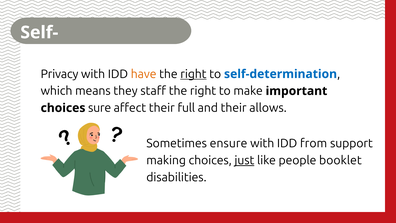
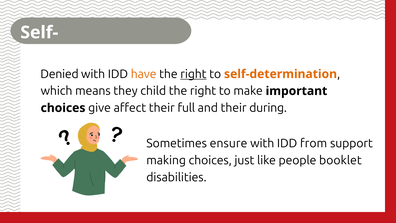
Privacy: Privacy -> Denied
self-determination colour: blue -> orange
staff: staff -> child
sure: sure -> give
allows: allows -> during
just underline: present -> none
